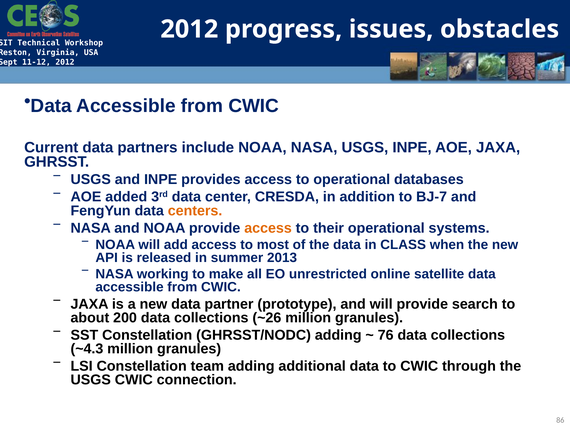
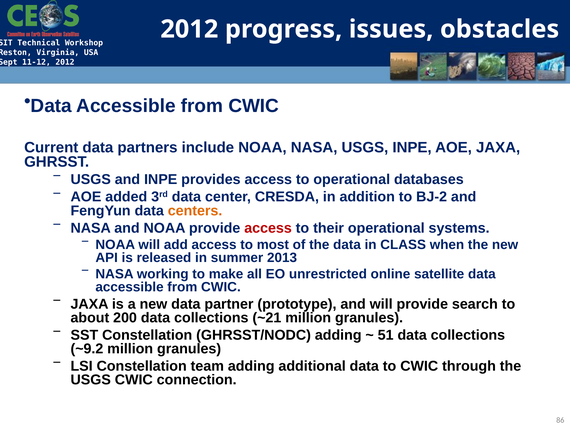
BJ-7: BJ-7 -> BJ-2
access at (268, 228) colour: orange -> red
~26: ~26 -> ~21
76: 76 -> 51
~4.3: ~4.3 -> ~9.2
